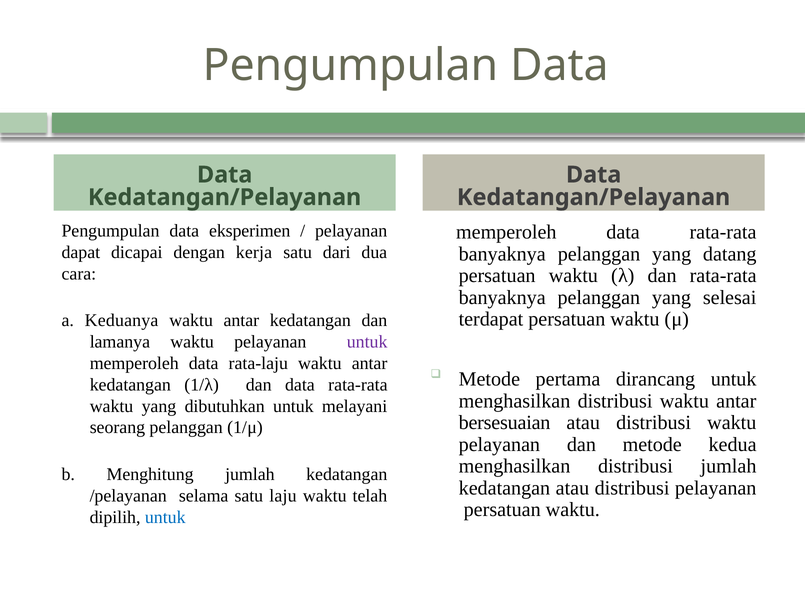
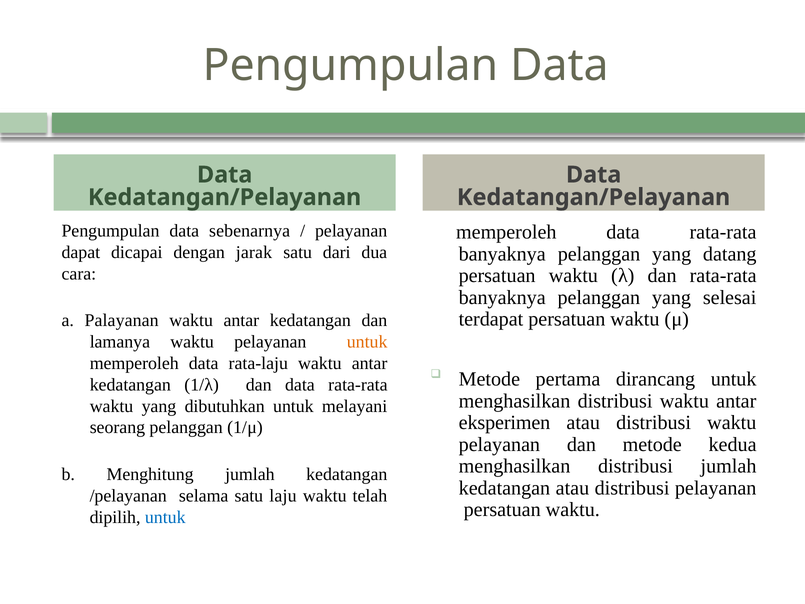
eksperimen: eksperimen -> sebenarnya
kerja: kerja -> jarak
Keduanya: Keduanya -> Palayanan
untuk at (367, 342) colour: purple -> orange
bersesuaian: bersesuaian -> eksperimen
